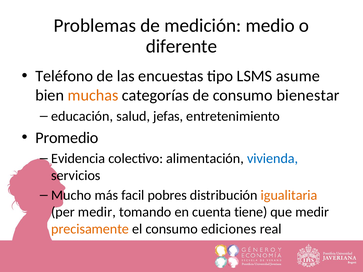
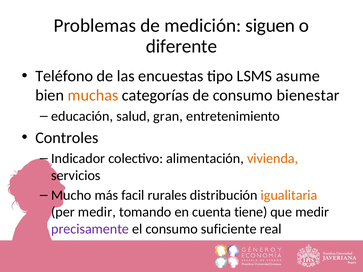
medio: medio -> siguen
jefas: jefas -> gran
Promedio: Promedio -> Controles
Evidencia: Evidencia -> Indicador
vivienda colour: blue -> orange
pobres: pobres -> rurales
precisamente colour: orange -> purple
ediciones: ediciones -> suficiente
